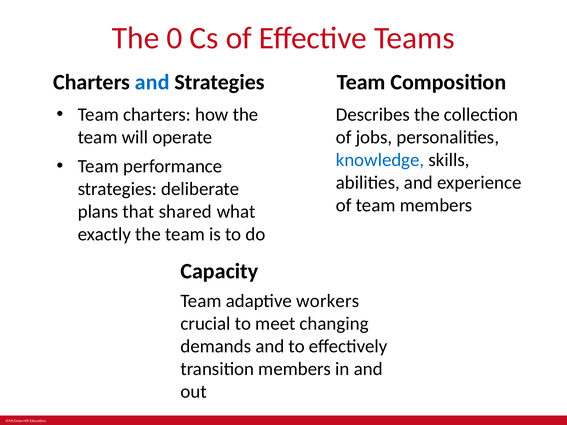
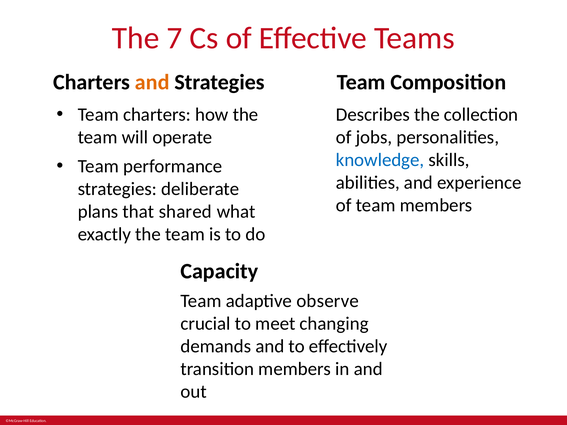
0: 0 -> 7
and at (152, 82) colour: blue -> orange
workers: workers -> observe
